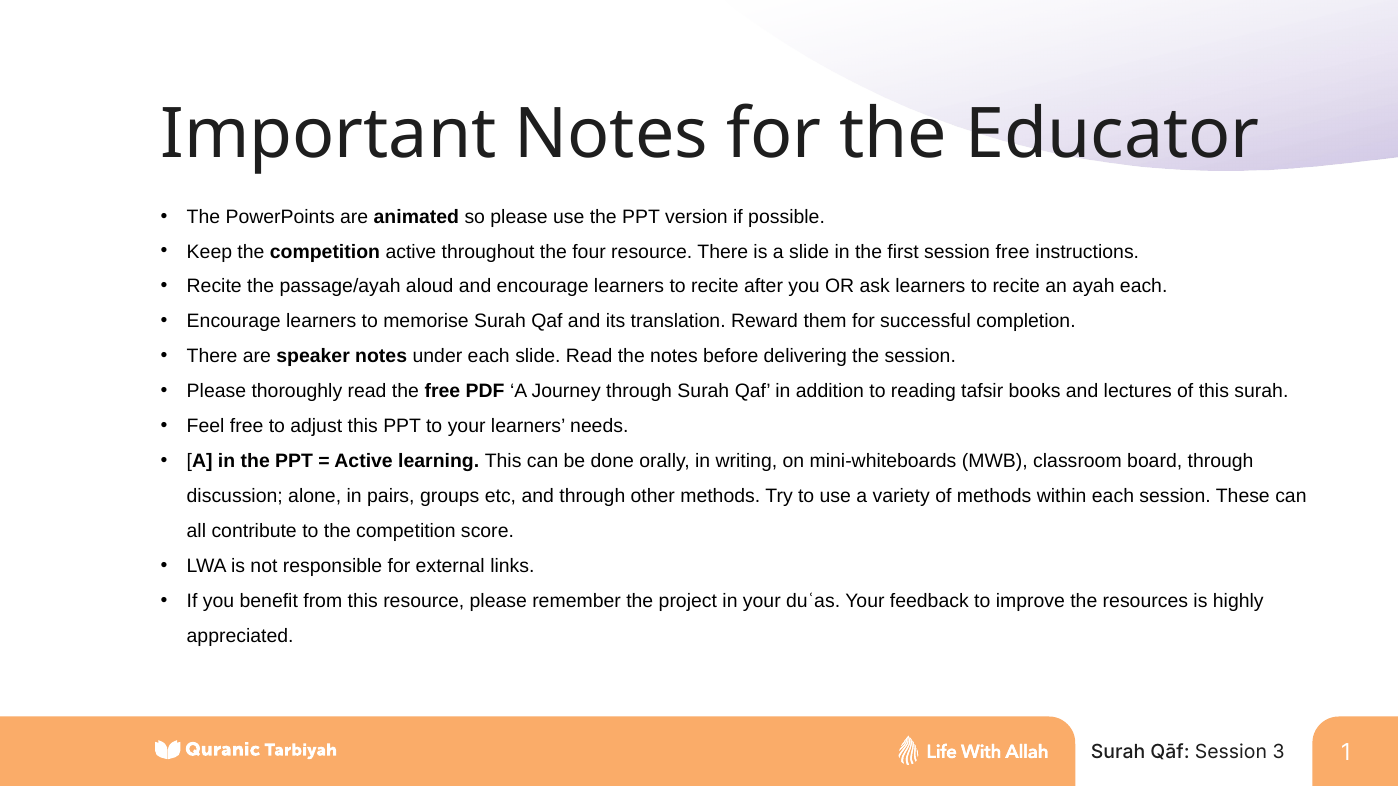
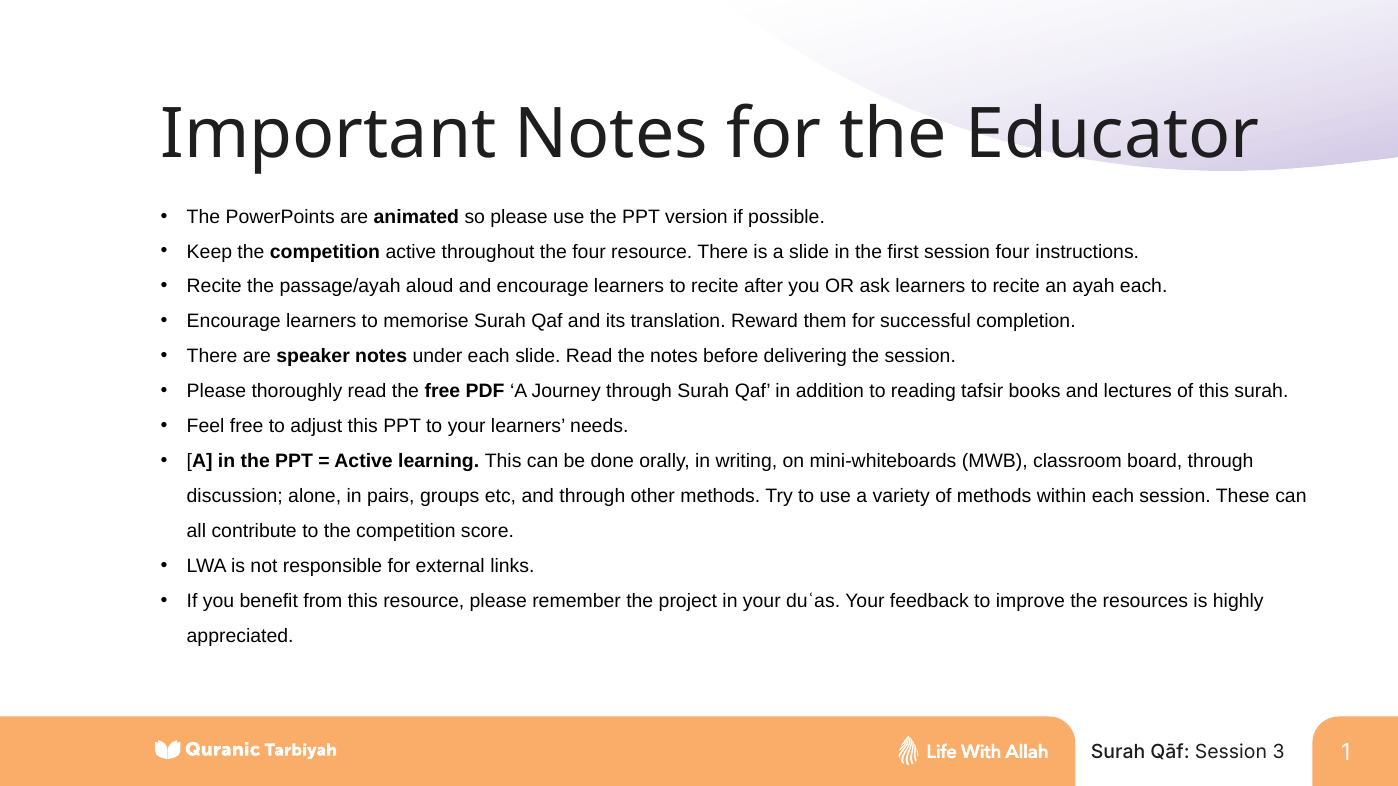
session free: free -> four
